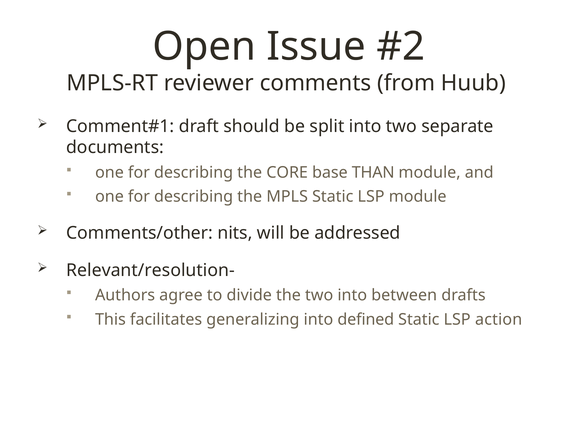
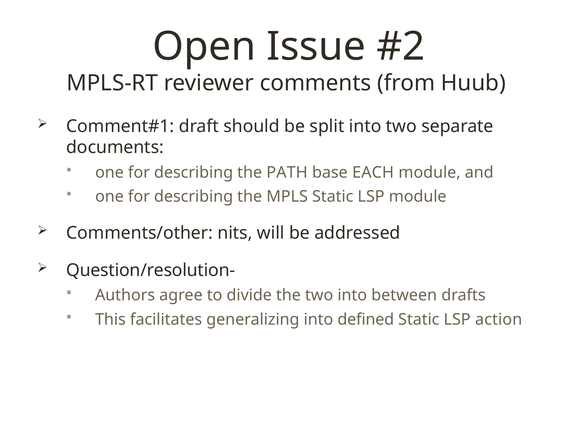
CORE: CORE -> PATH
THAN: THAN -> EACH
Relevant/resolution-: Relevant/resolution- -> Question/resolution-
